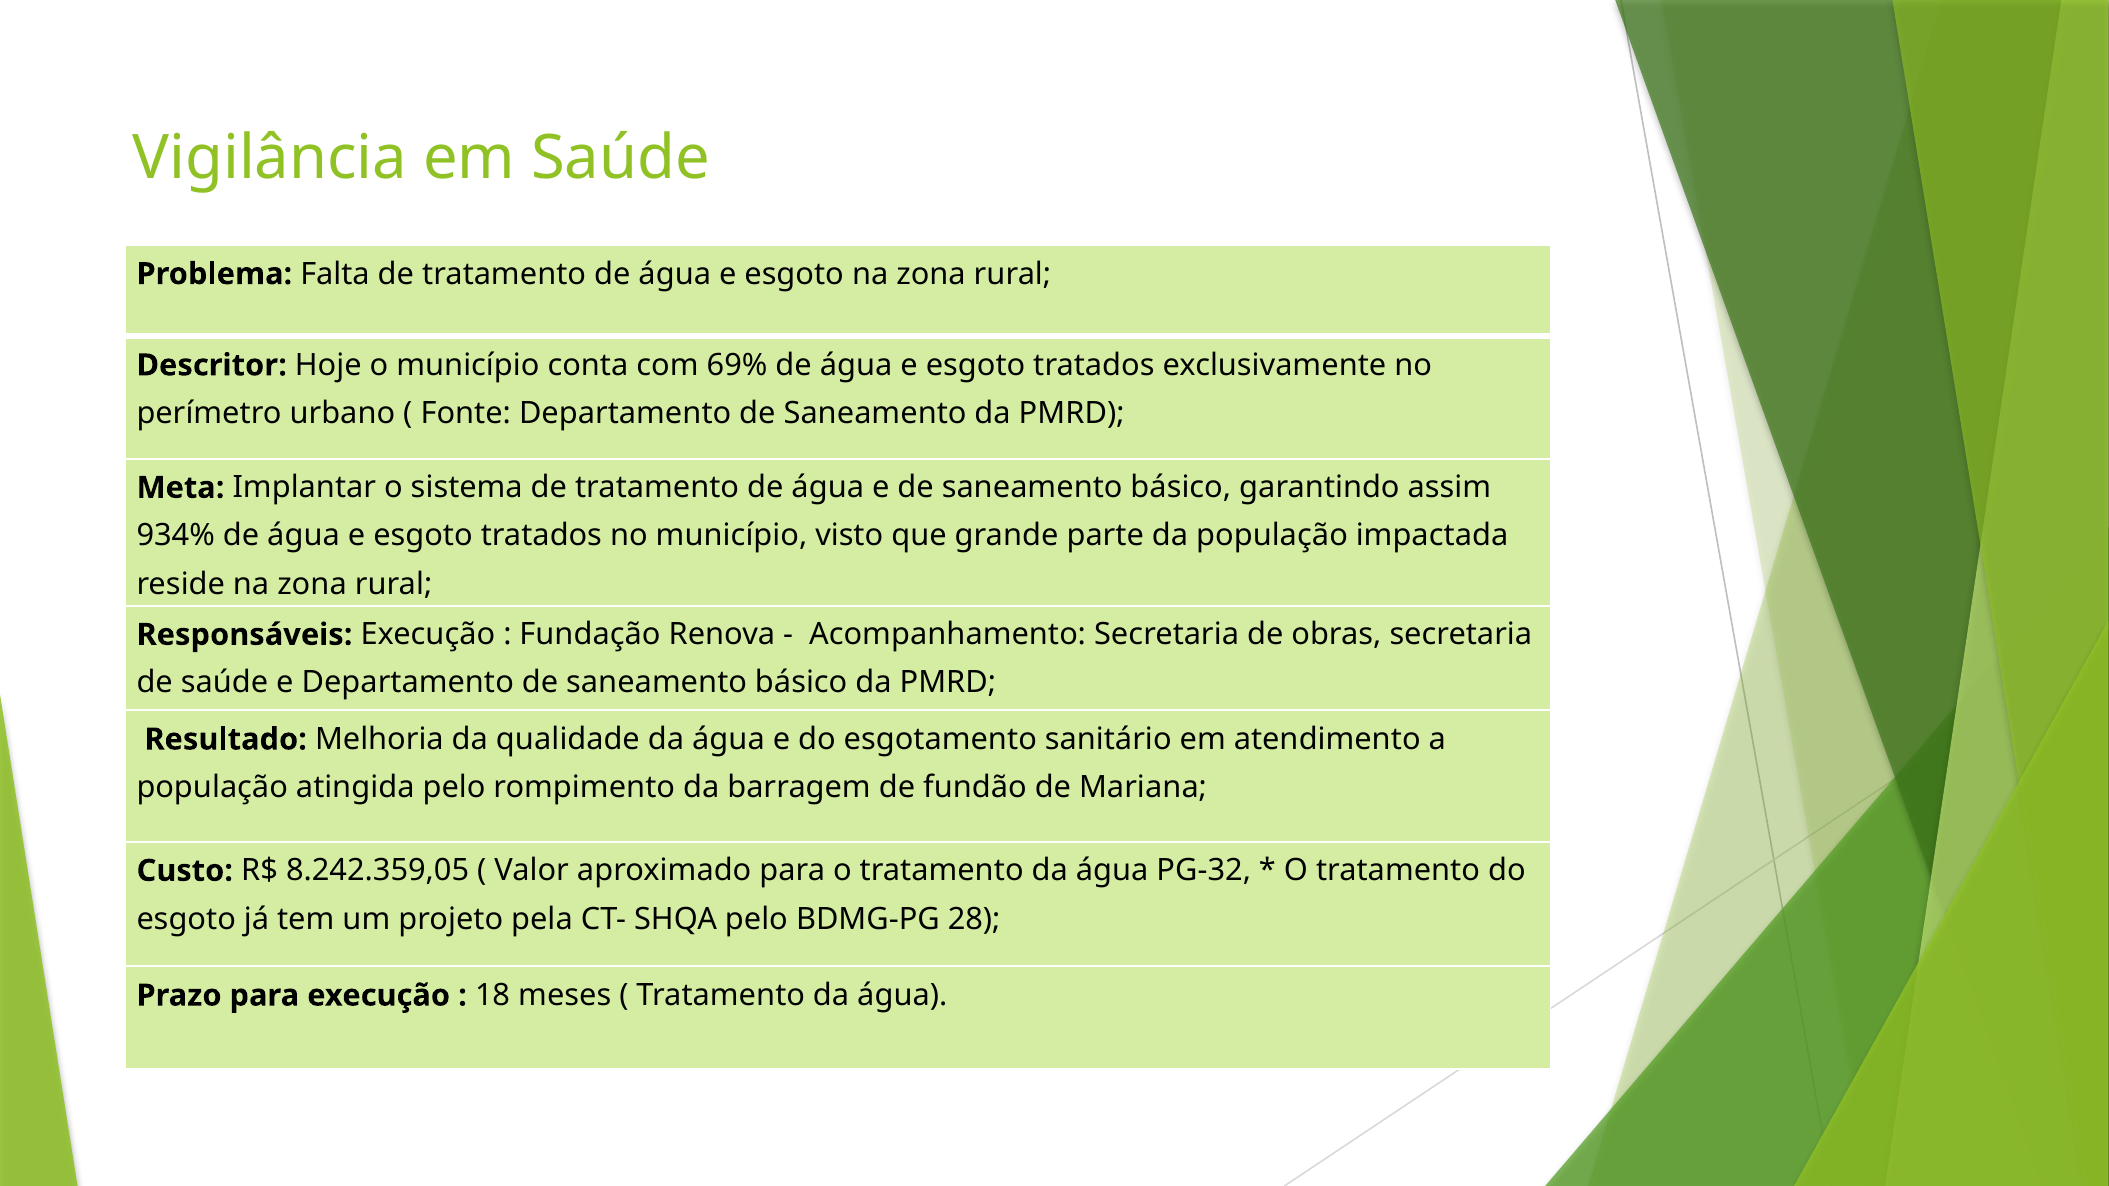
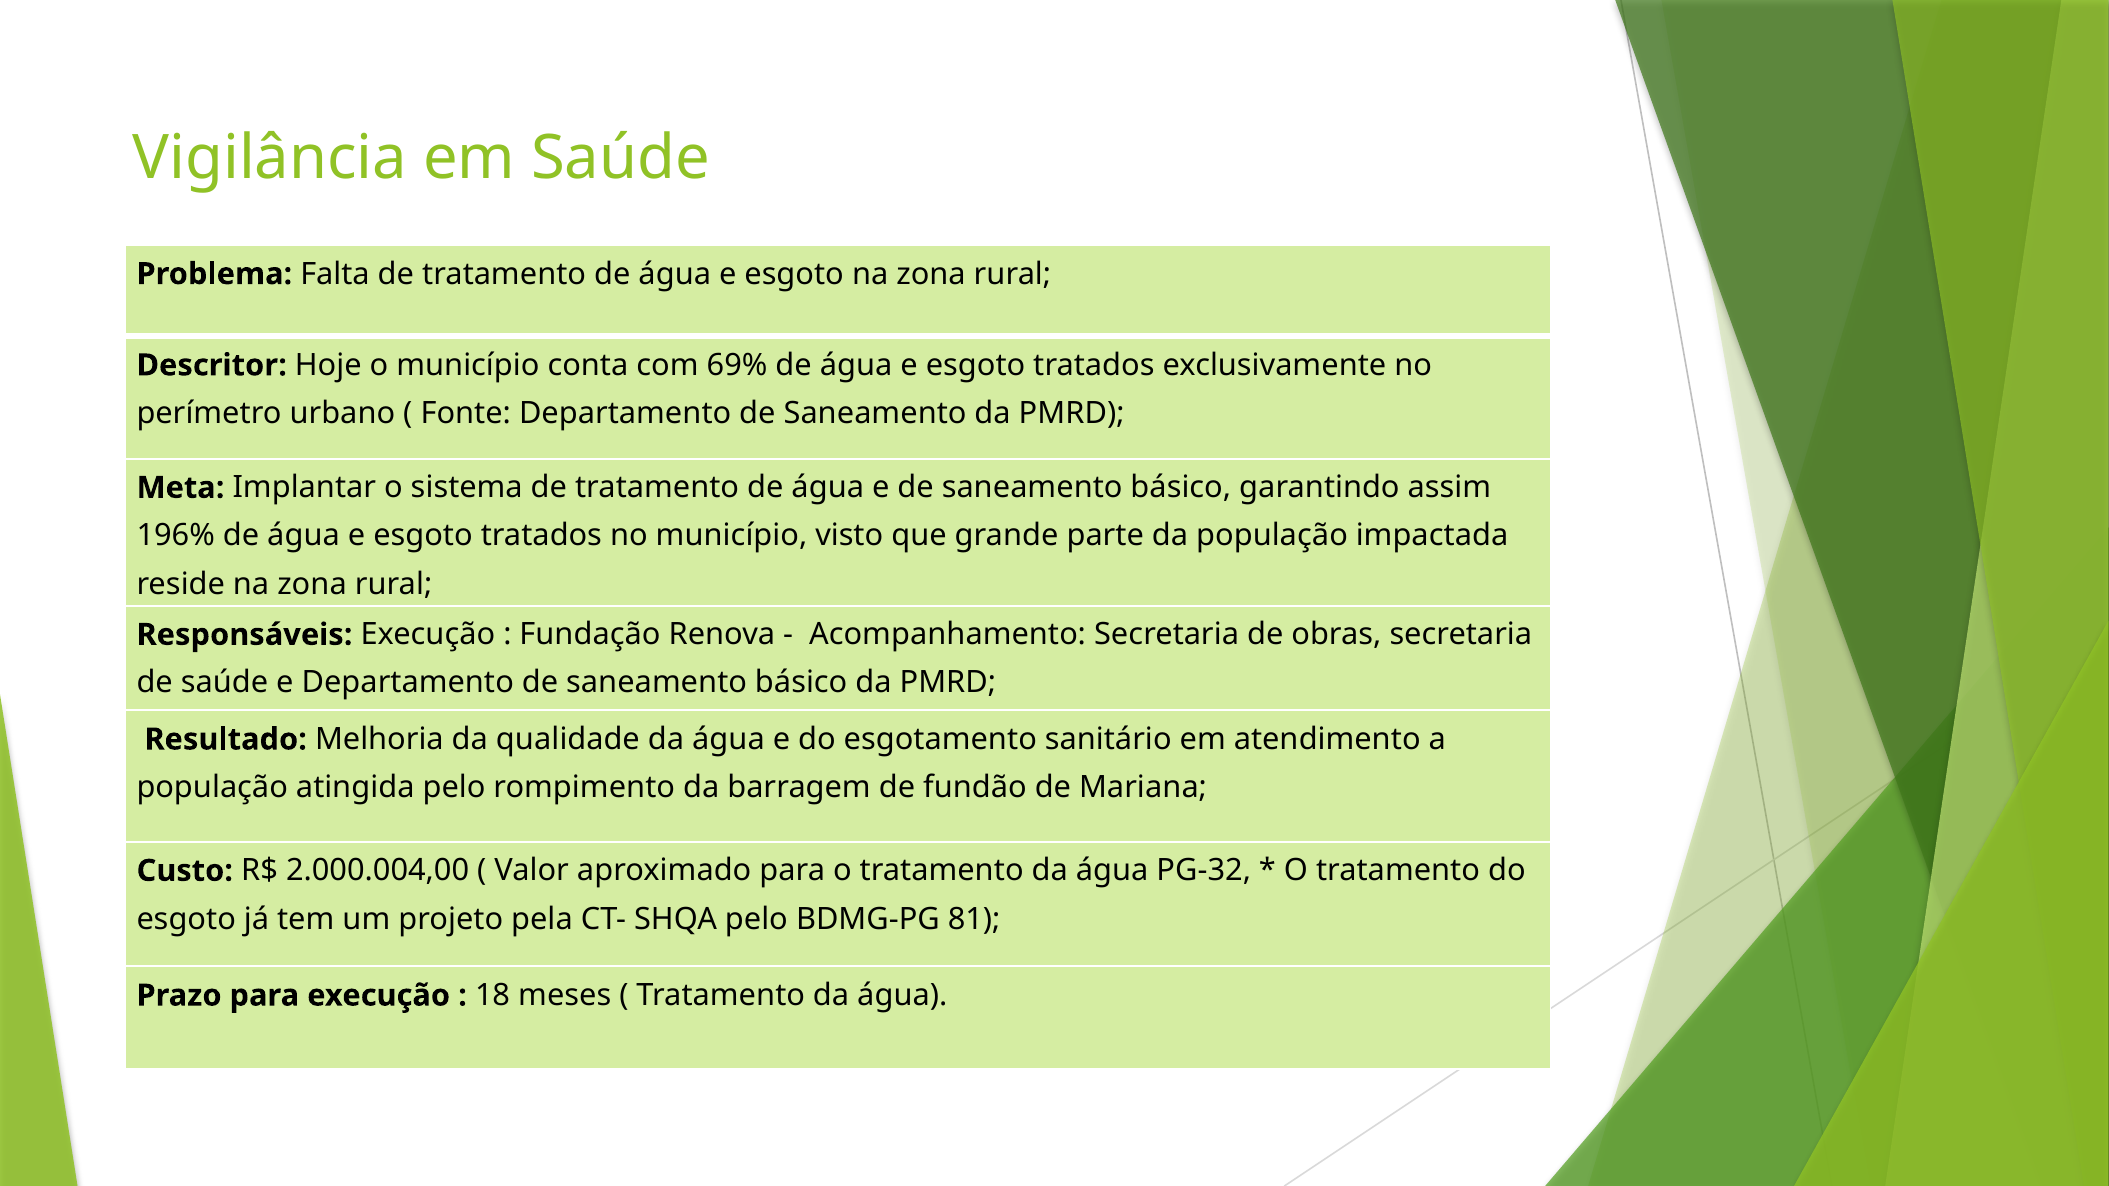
934%: 934% -> 196%
8.242.359,05: 8.242.359,05 -> 2.000.004,00
28: 28 -> 81
